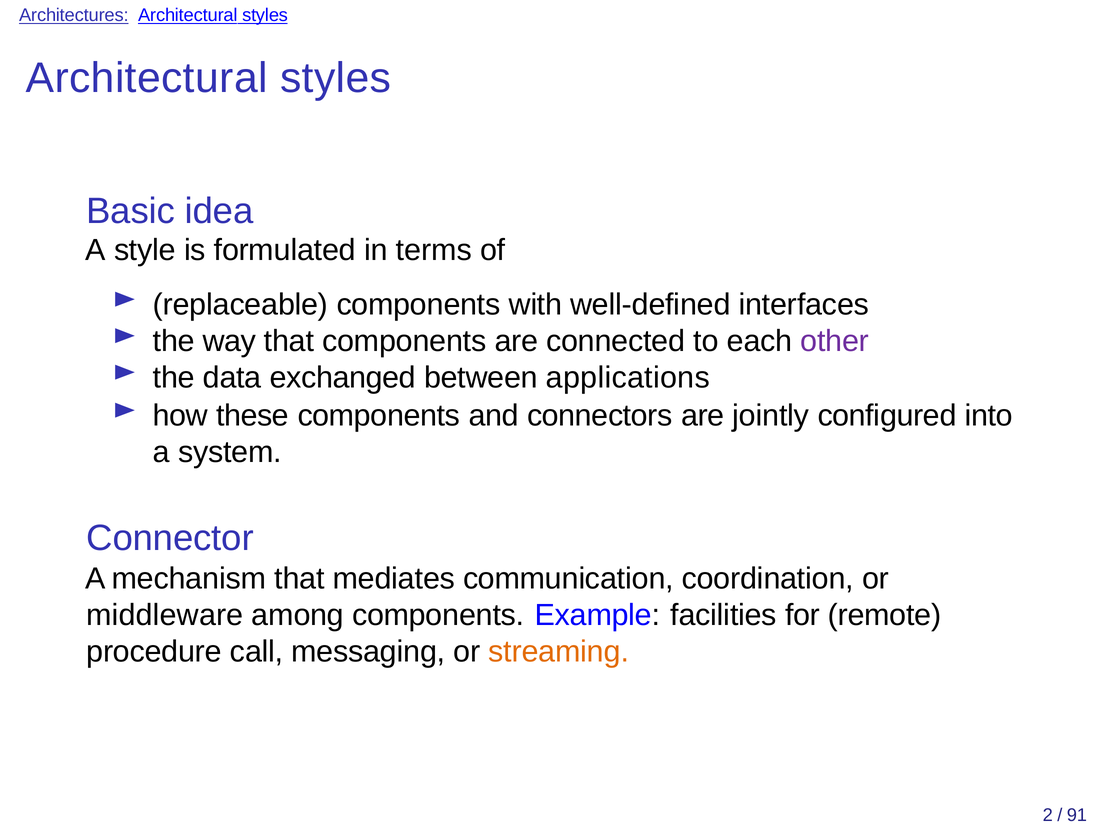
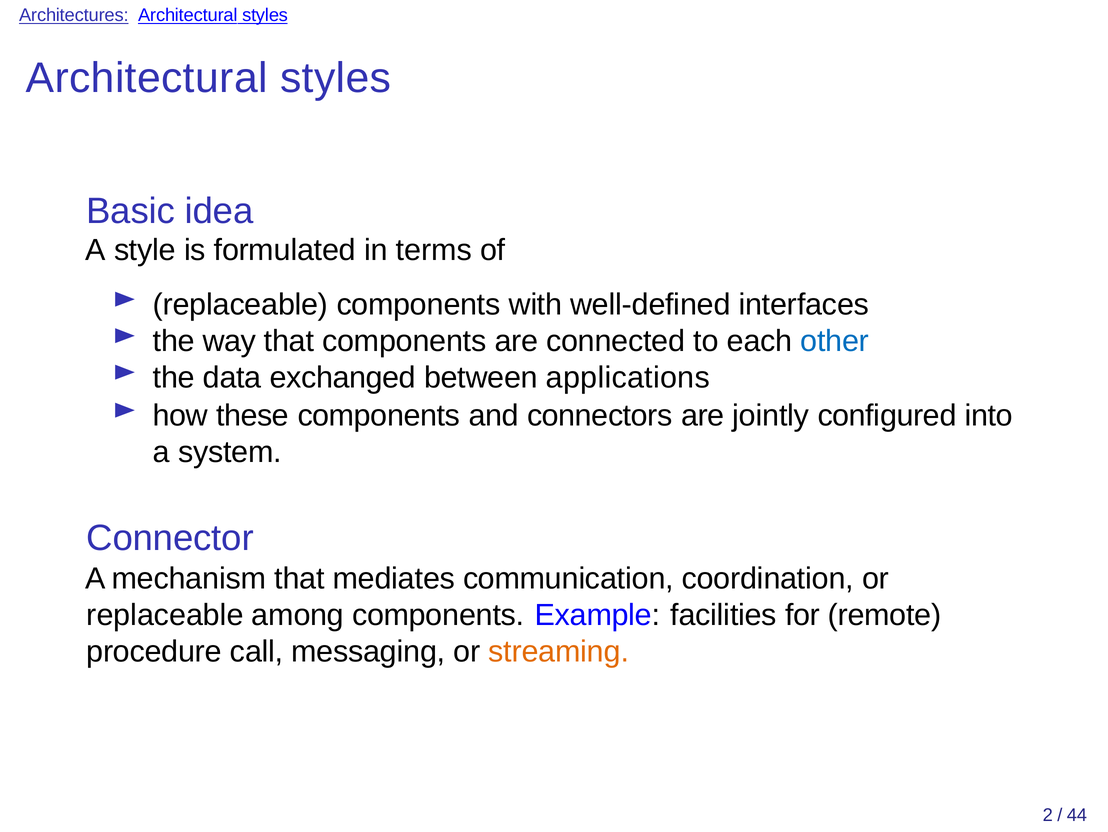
other colour: purple -> blue
middleware at (165, 615): middleware -> replaceable
91: 91 -> 44
